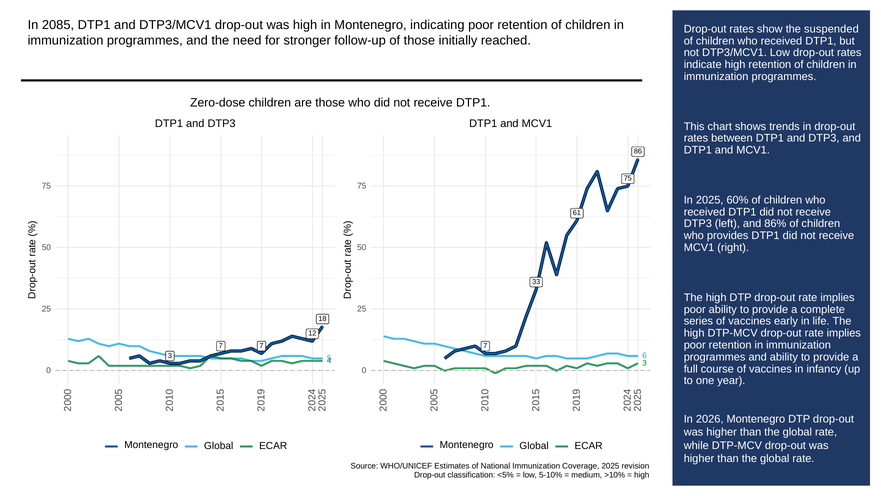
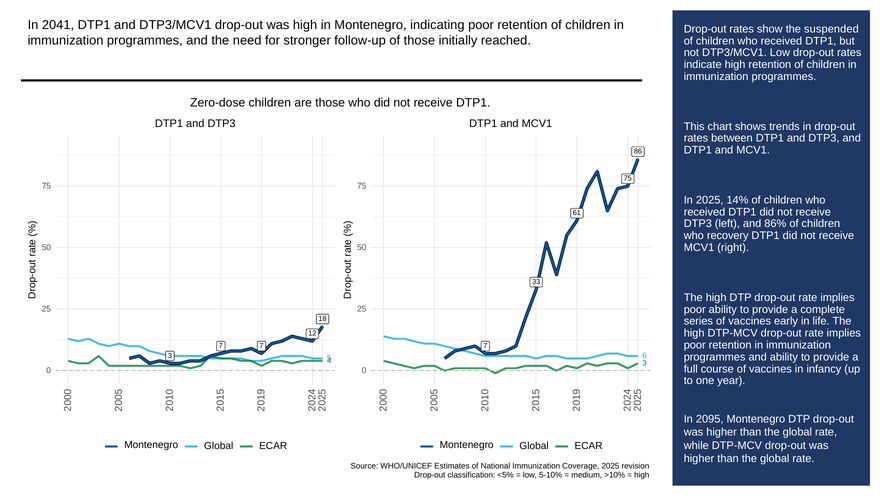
2085: 2085 -> 2041
60%: 60% -> 14%
provides: provides -> recovery
2026: 2026 -> 2095
